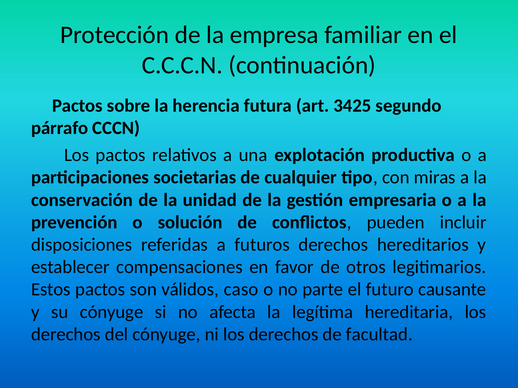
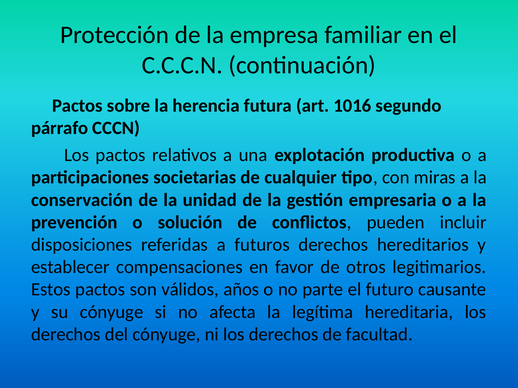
3425: 3425 -> 1016
caso: caso -> años
